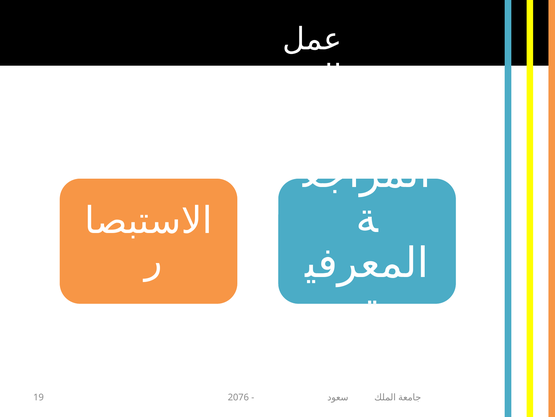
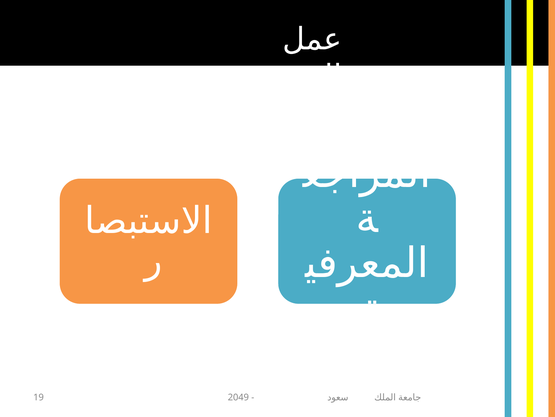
2076: 2076 -> 2049
